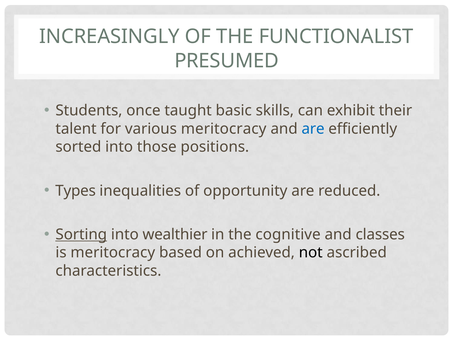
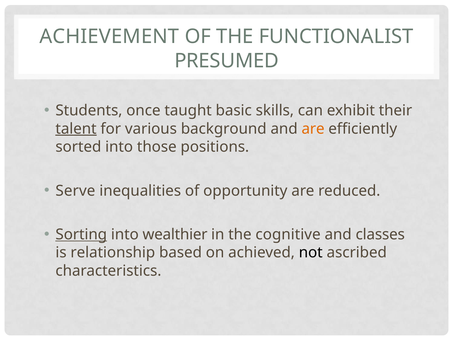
INCREASINGLY: INCREASINGLY -> ACHIEVEMENT
talent underline: none -> present
various meritocracy: meritocracy -> background
are at (313, 129) colour: blue -> orange
Types: Types -> Serve
is meritocracy: meritocracy -> relationship
